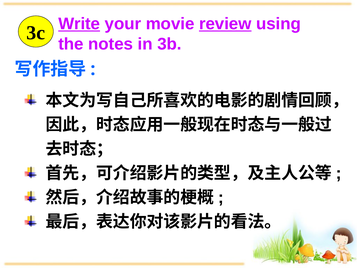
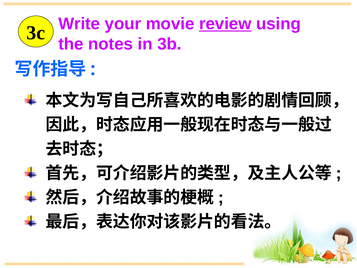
Write underline: present -> none
